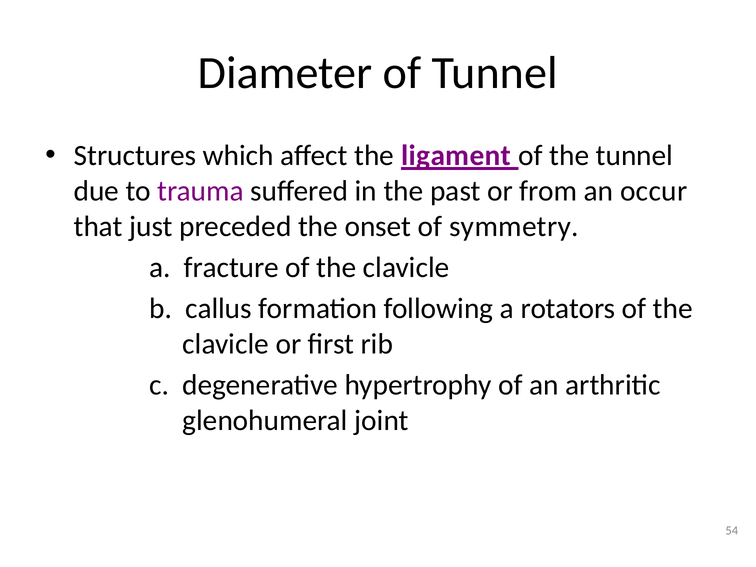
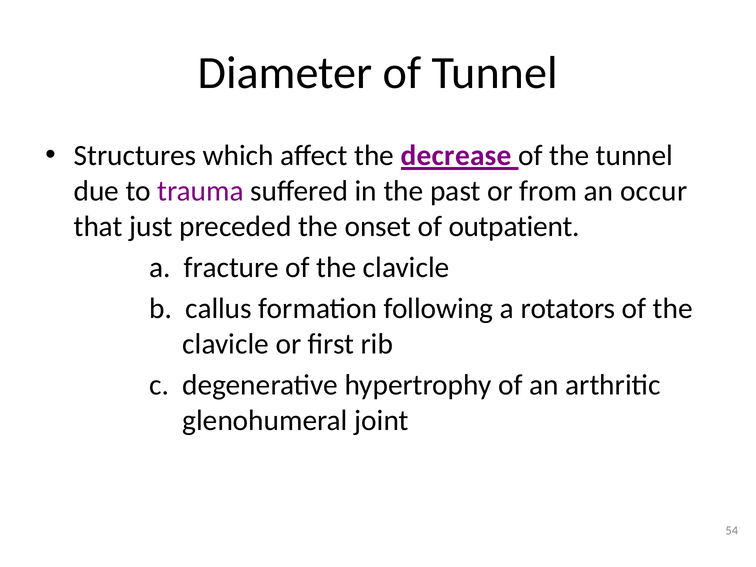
ligament: ligament -> decrease
symmetry: symmetry -> outpatient
